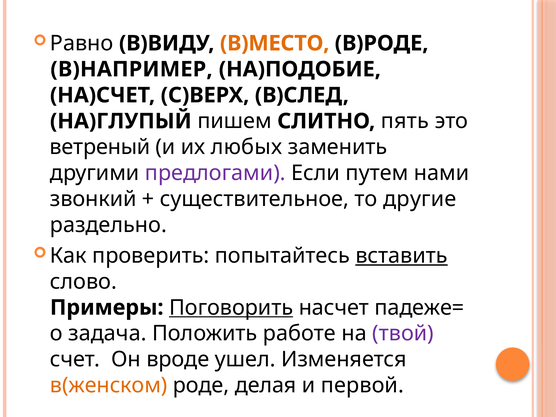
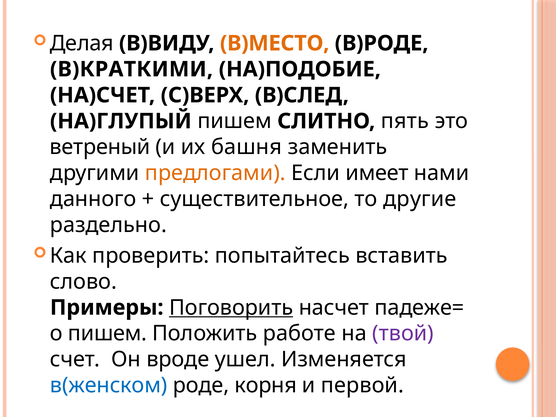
Равно: Равно -> Делая
В)НАПРИМЕР: В)НАПРИМЕР -> В)КРАТКИМИ
любых: любых -> башня
предлогами colour: purple -> orange
путем: путем -> имеет
звонкий: звонкий -> данного
вставить underline: present -> none
о задача: задача -> пишем
в(женском colour: orange -> blue
делая: делая -> корня
